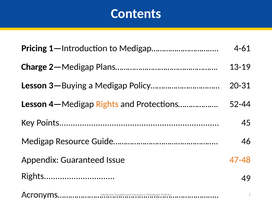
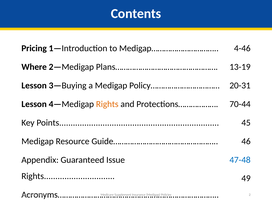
4-61: 4-61 -> 4-46
Charge: Charge -> Where
52-44: 52-44 -> 70-44
47-48 colour: orange -> blue
